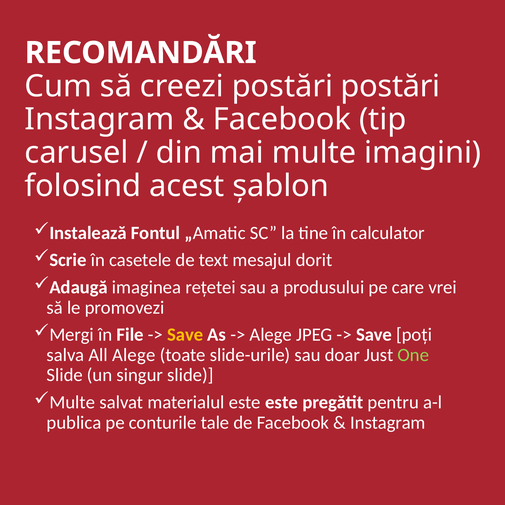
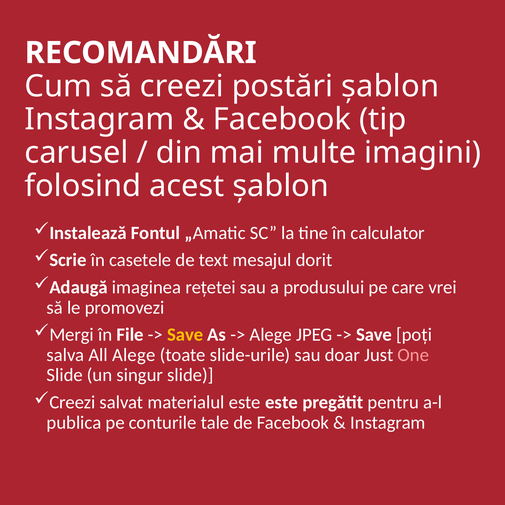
postări postări: postări -> șablon
One colour: light green -> pink
Multe at (72, 402): Multe -> Creezi
